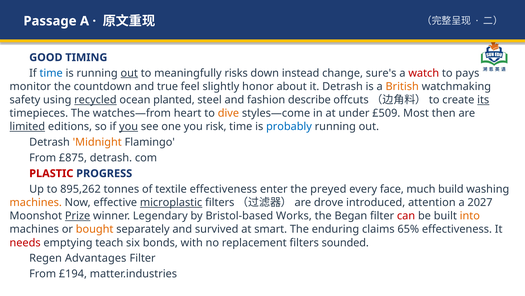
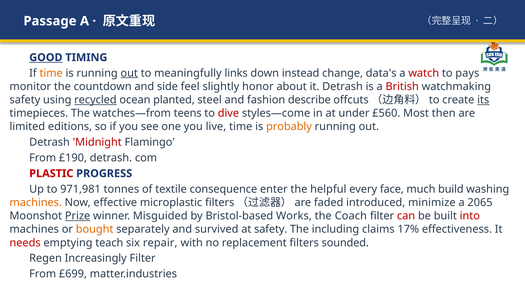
GOOD underline: none -> present
time at (51, 73) colour: blue -> orange
risks: risks -> links
sure's: sure's -> data's
true: true -> side
British colour: orange -> red
heart: heart -> teens
dive colour: orange -> red
£509: £509 -> £560
limited underline: present -> none
you at (129, 126) underline: present -> none
risk: risk -> live
probably colour: blue -> orange
Midnight colour: orange -> red
£875: £875 -> £190
895,262: 895,262 -> 971,981
textile effectiveness: effectiveness -> consequence
preyed: preyed -> helpful
microplastic underline: present -> none
drove: drove -> faded
attention: attention -> minimize
2027: 2027 -> 2065
Legendary: Legendary -> Misguided
Began: Began -> Coach
into colour: orange -> red
at smart: smart -> safety
enduring: enduring -> including
65%: 65% -> 17%
bonds: bonds -> repair
Advantages: Advantages -> Increasingly
£194: £194 -> £699
